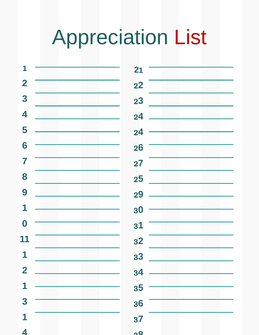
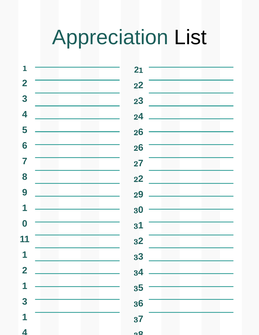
List colour: red -> black
4 at (141, 132): 4 -> 6
5 at (141, 179): 5 -> 2
